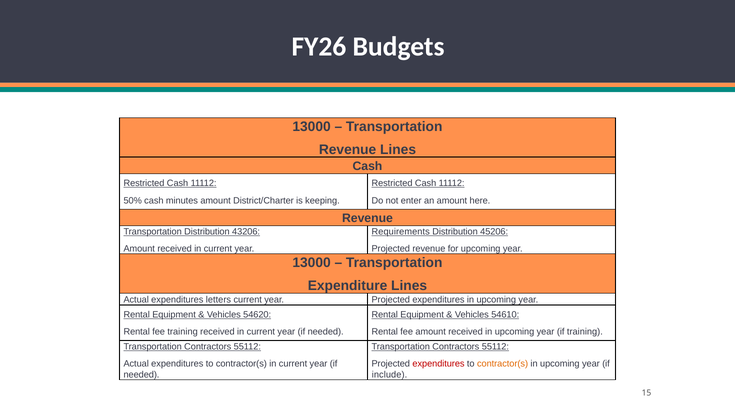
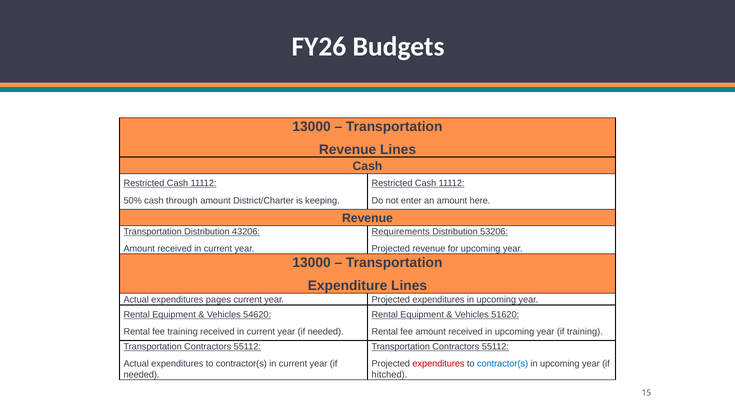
minutes: minutes -> through
45206: 45206 -> 53206
letters: letters -> pages
54610: 54610 -> 51620
contractor(s at (503, 363) colour: orange -> blue
include: include -> hitched
